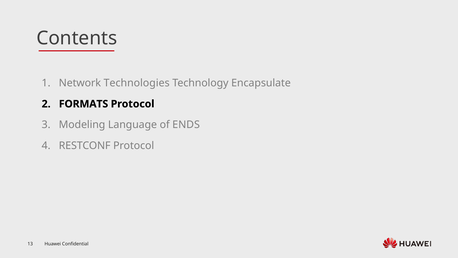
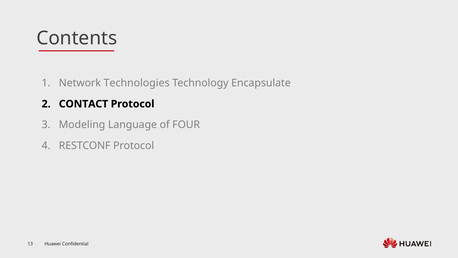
FORMATS: FORMATS -> CONTACT
ENDS: ENDS -> FOUR
